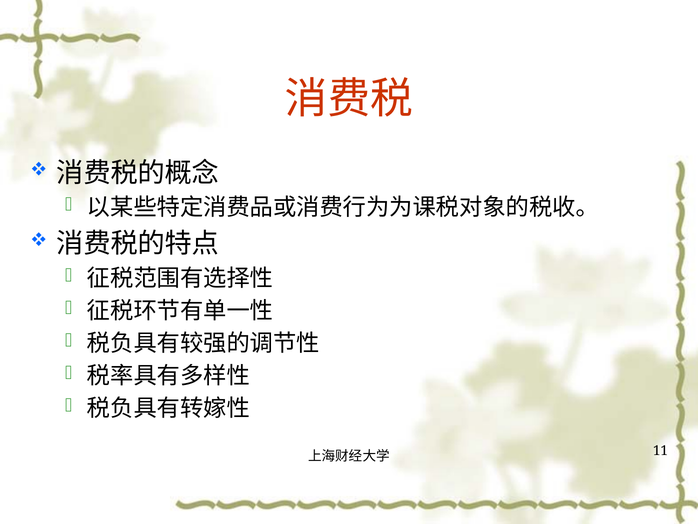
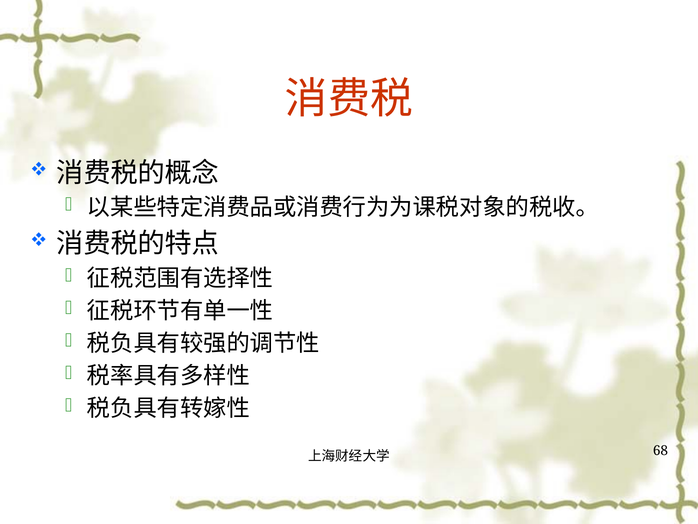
11: 11 -> 68
